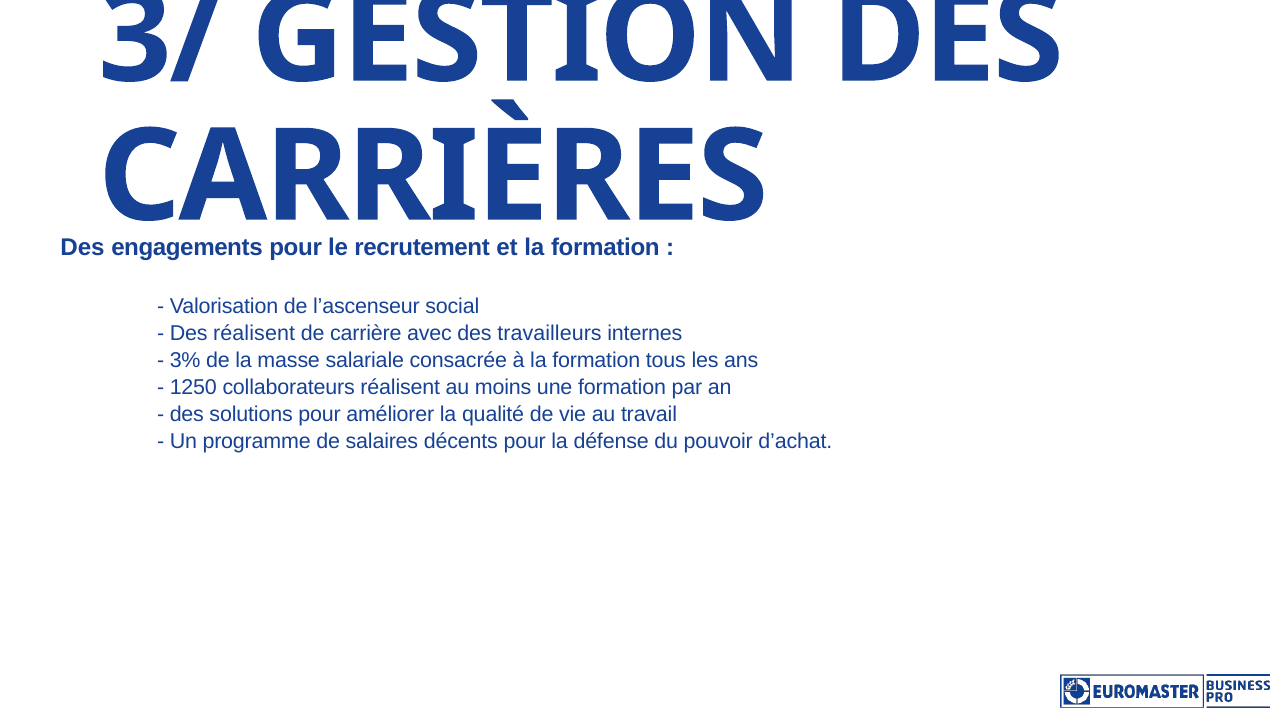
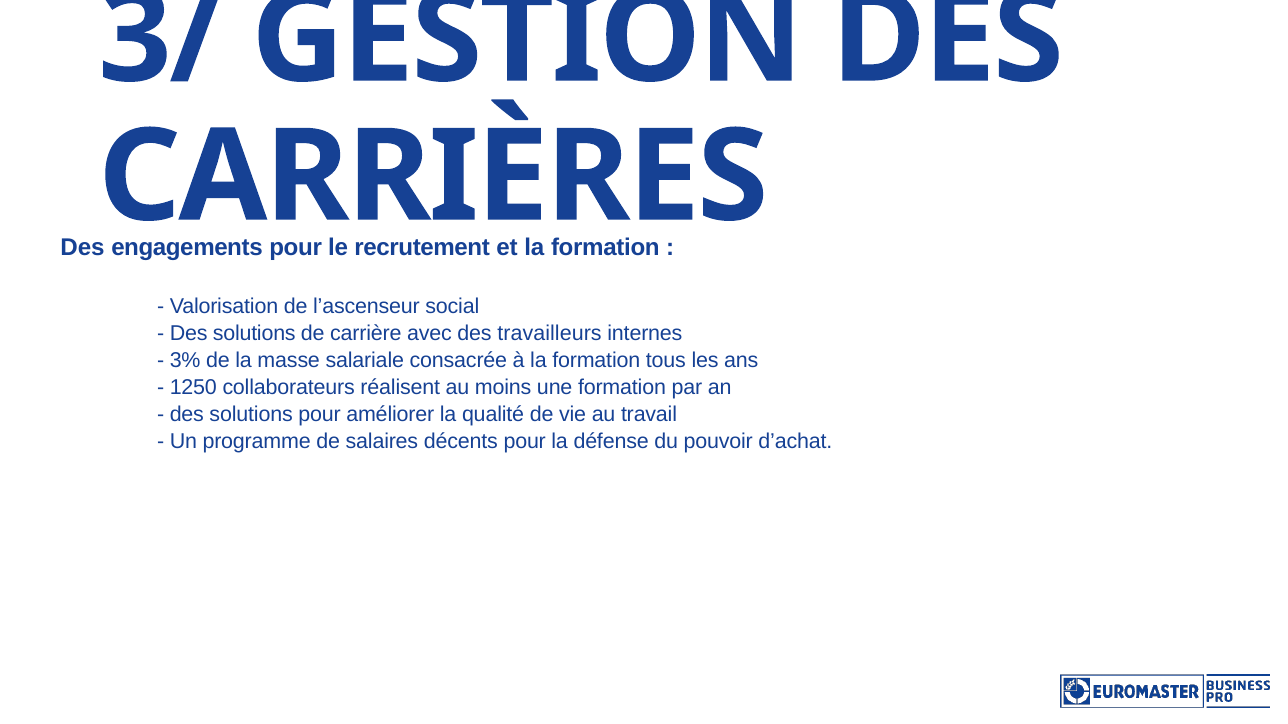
réalisent at (254, 333): réalisent -> solutions
